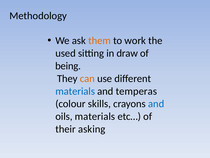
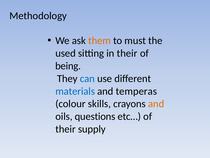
work: work -> must
in draw: draw -> their
can colour: orange -> blue
and at (156, 104) colour: blue -> orange
oils materials: materials -> questions
asking: asking -> supply
